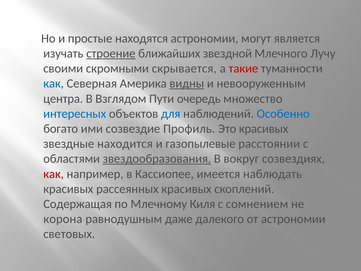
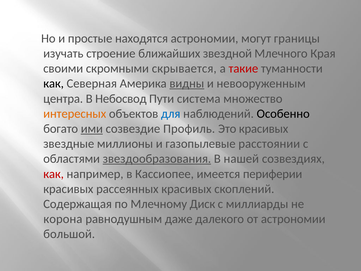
является: является -> границы
строение underline: present -> none
Лучу: Лучу -> Края
как at (54, 83) colour: blue -> black
Взглядом: Взглядом -> Небосвод
очередь: очередь -> система
интересных colour: blue -> orange
Особенно colour: blue -> black
ими underline: none -> present
находится: находится -> миллионы
вокруг: вокруг -> нашей
наблюдать: наблюдать -> периферии
Киля: Киля -> Диск
сомнением: сомнением -> миллиарды
световых: световых -> большой
